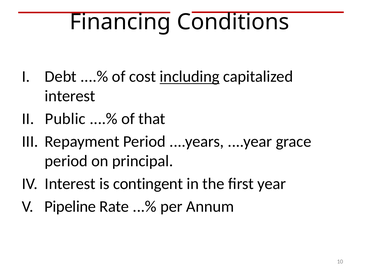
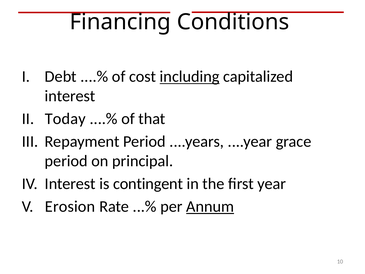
Public: Public -> Today
Pipeline: Pipeline -> Erosion
Annum underline: none -> present
